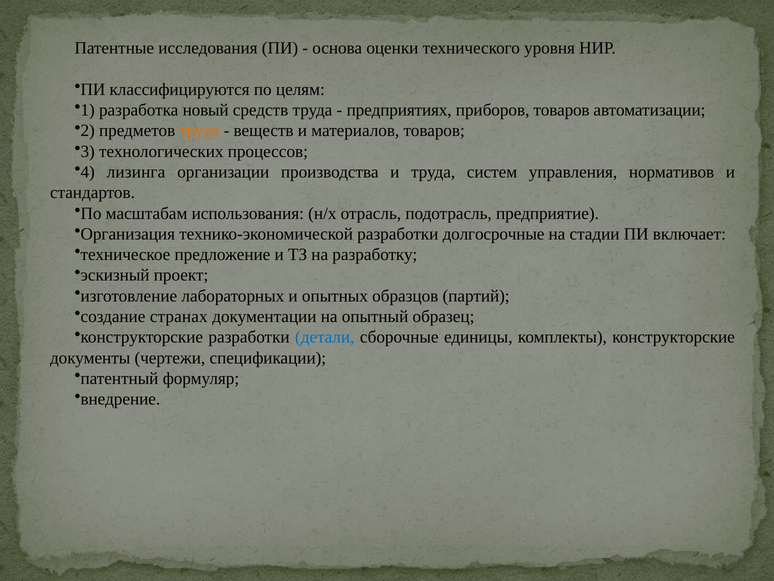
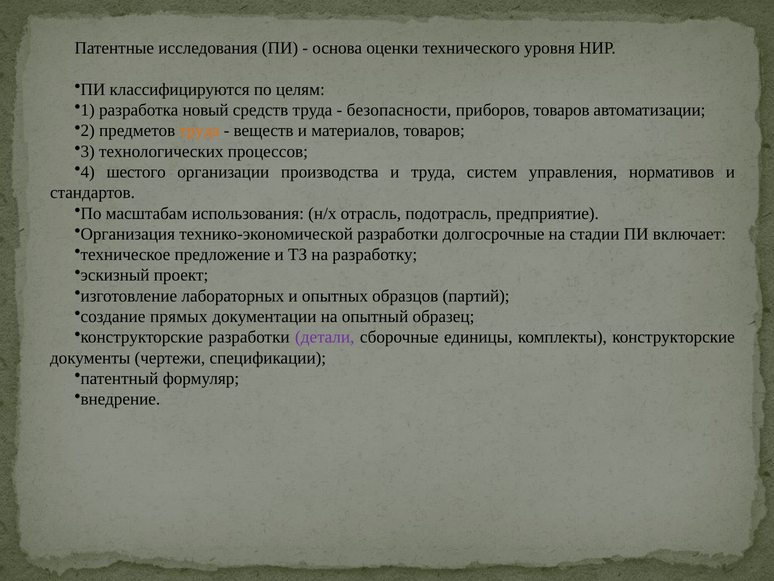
предприятиях: предприятиях -> безопасности
лизинга: лизинга -> шестого
странах: странах -> прямых
детали colour: blue -> purple
